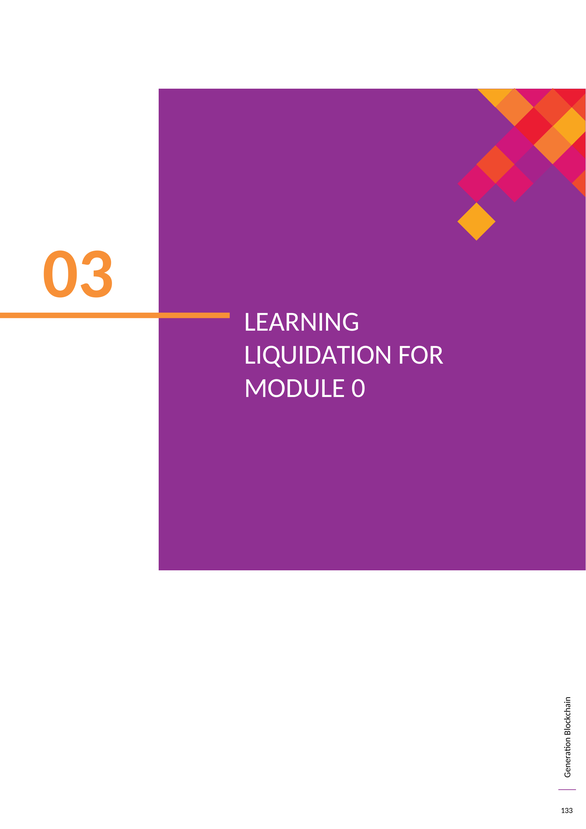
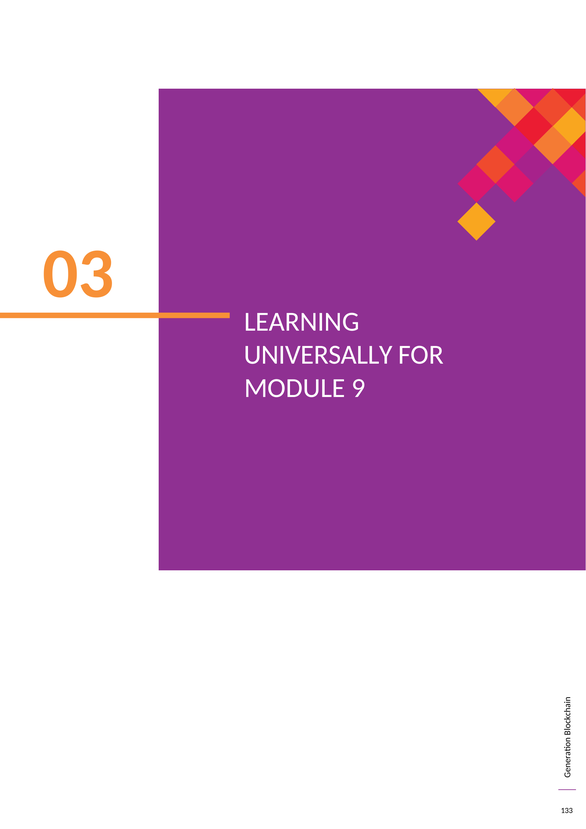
LIQUIDATION: LIQUIDATION -> UNIVERSALLY
0: 0 -> 9
